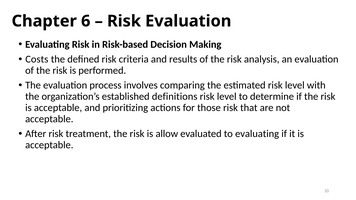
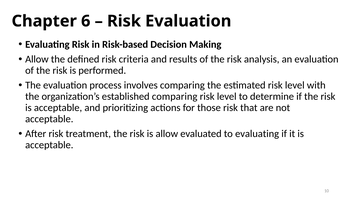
Costs at (37, 59): Costs -> Allow
established definitions: definitions -> comparing
